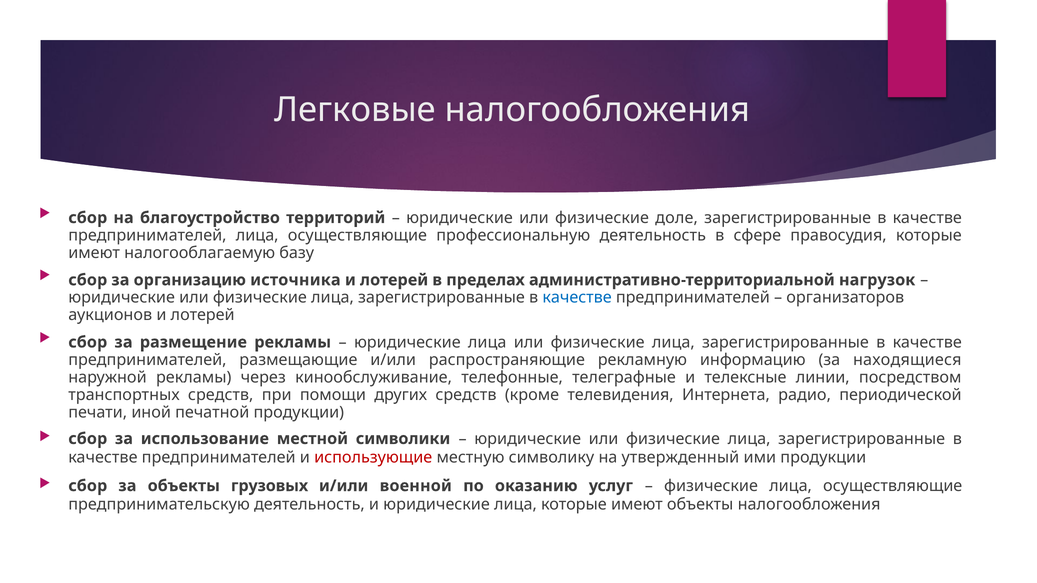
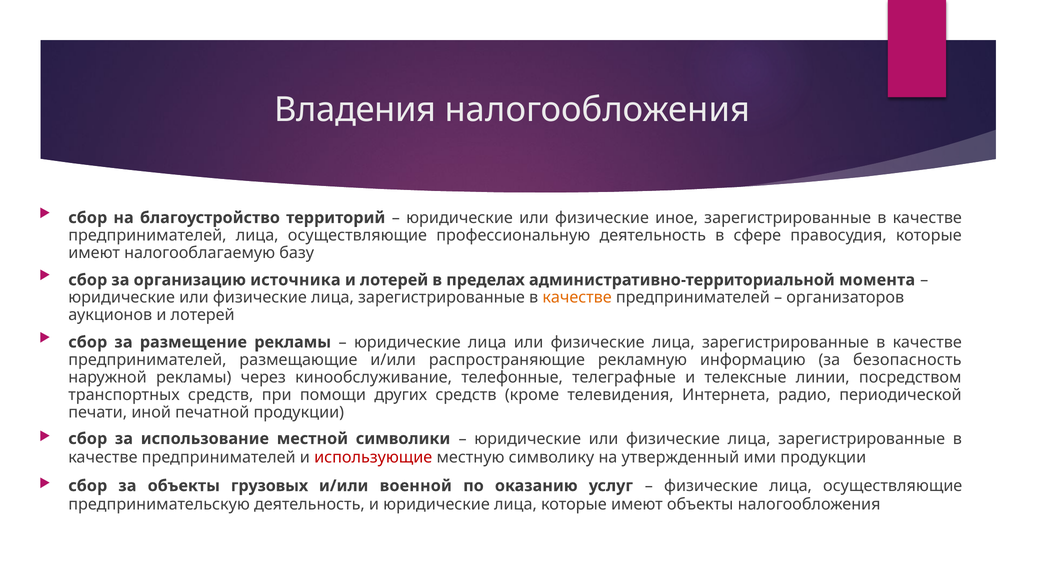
Легковые: Легковые -> Владения
доле: доле -> иное
нагрузок: нагрузок -> момента
качестве at (577, 298) colour: blue -> orange
находящиеся: находящиеся -> безопасность
